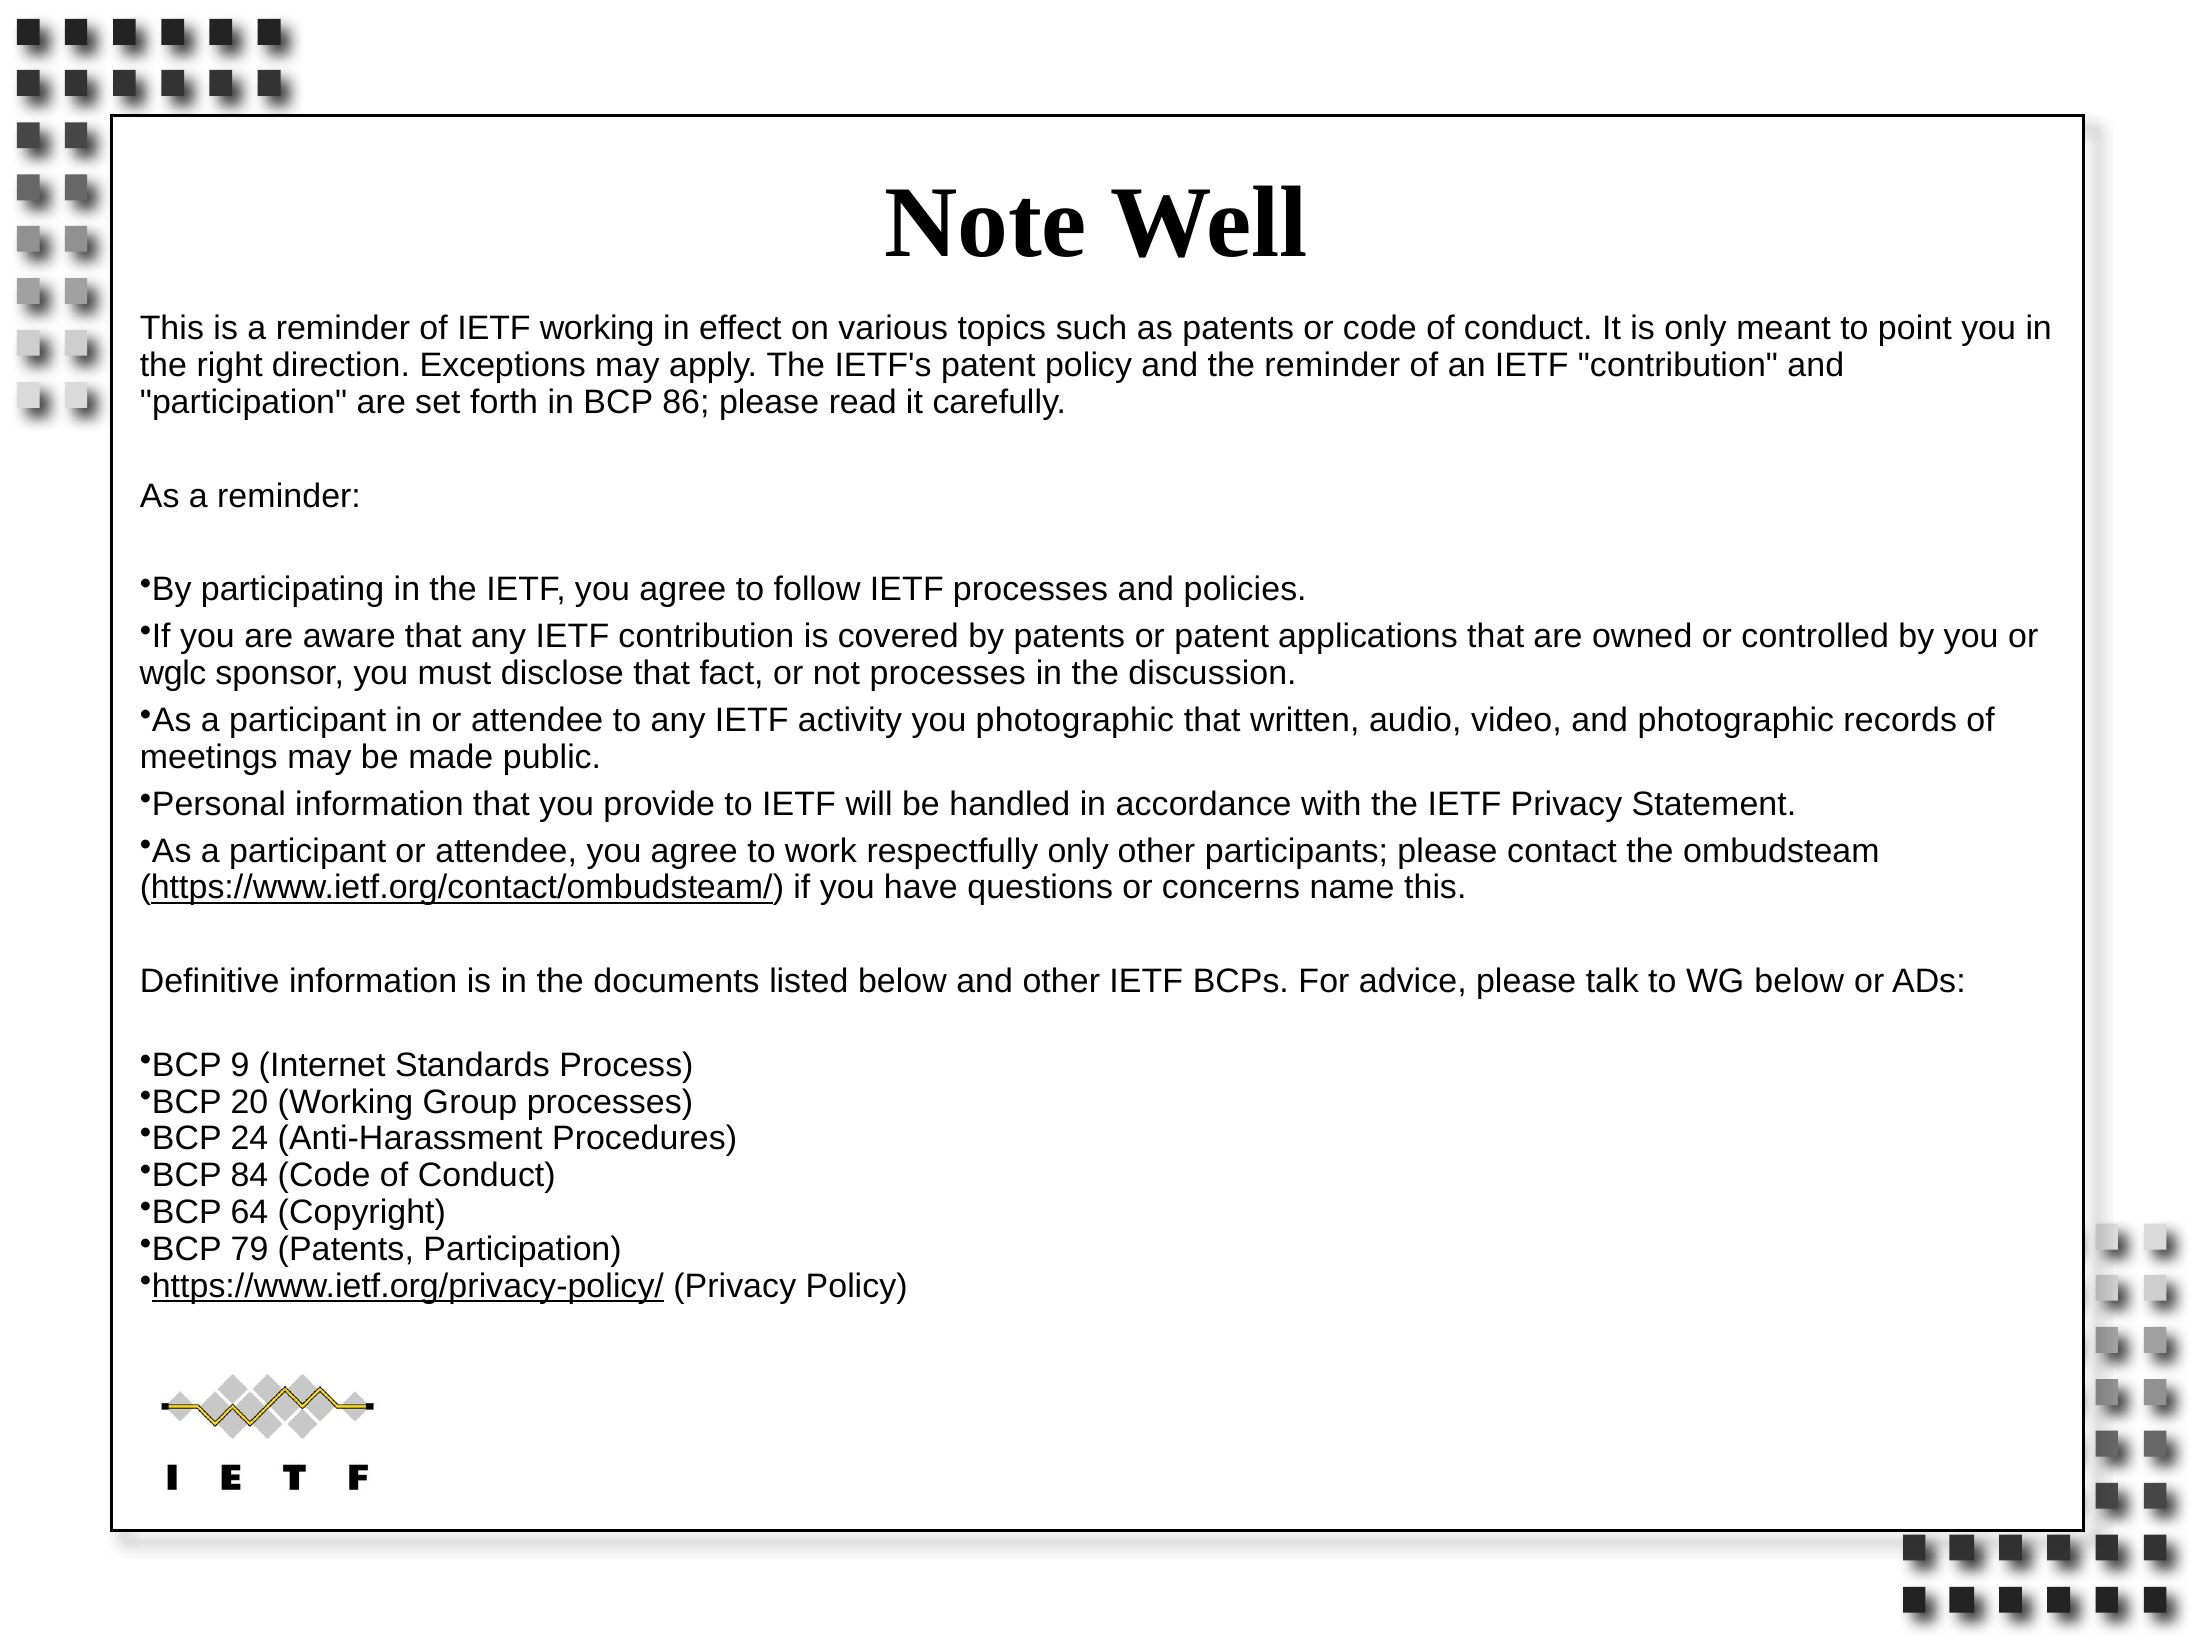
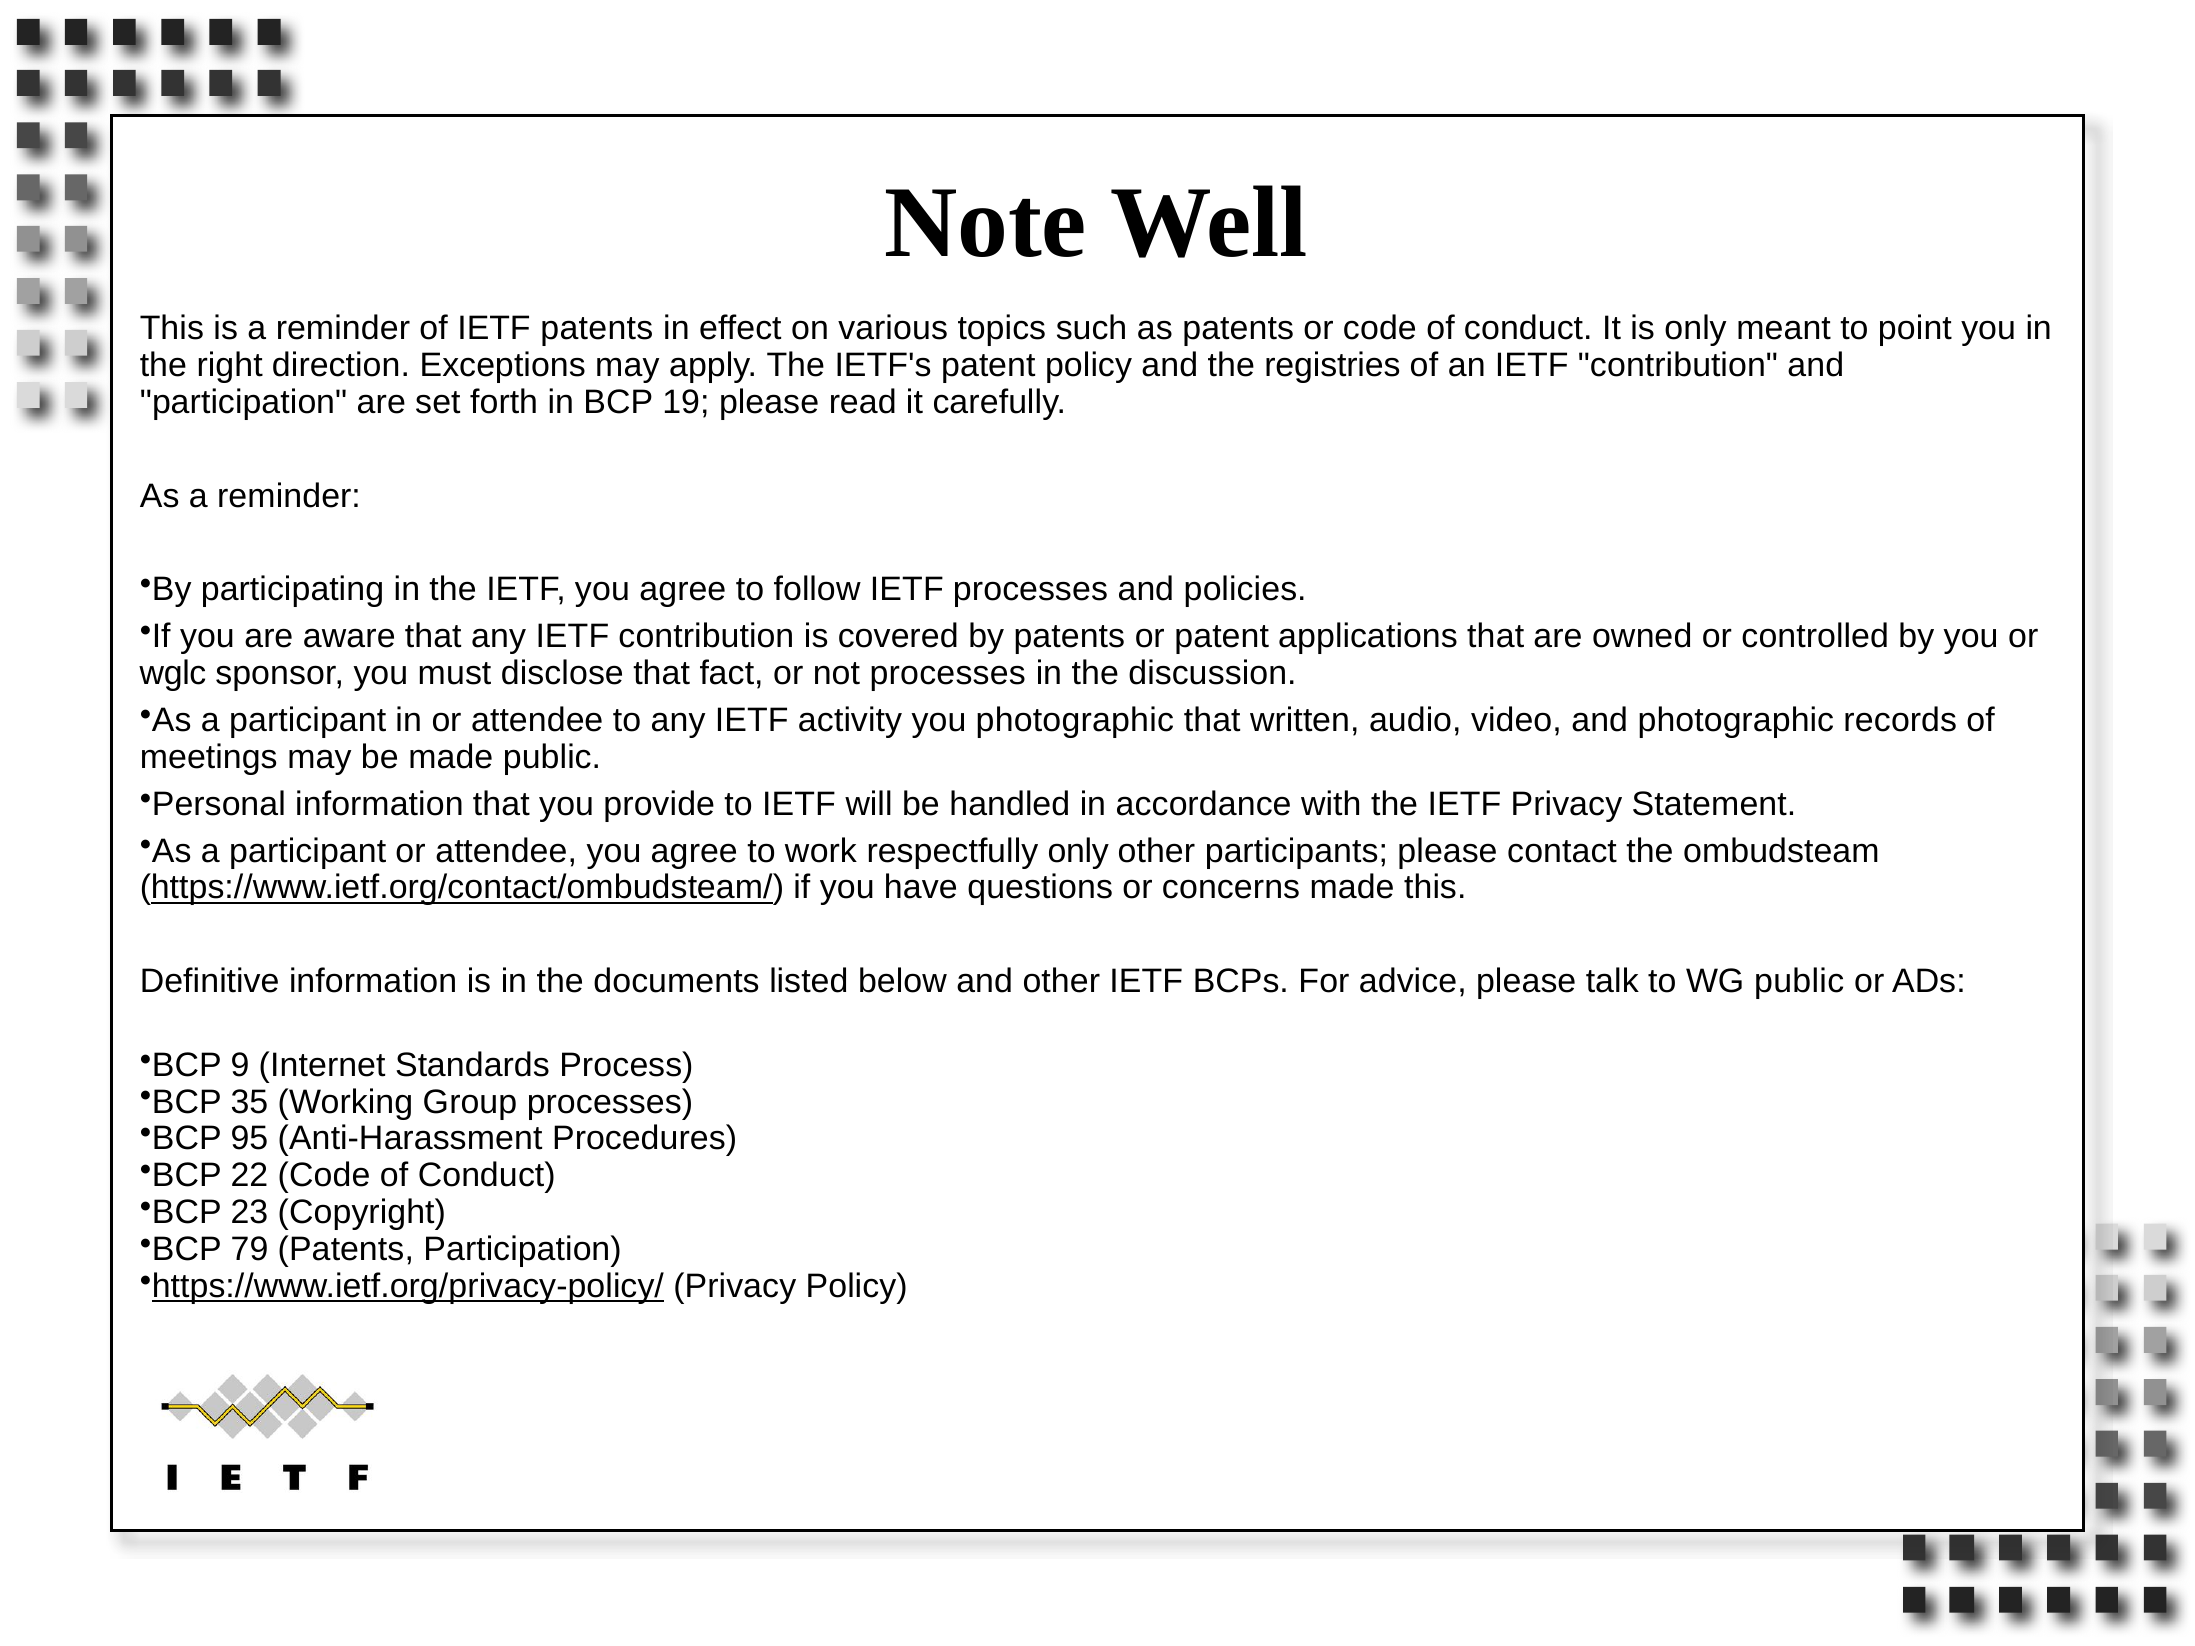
IETF working: working -> patents
the reminder: reminder -> registries
86: 86 -> 19
concerns name: name -> made
WG below: below -> public
20: 20 -> 35
24: 24 -> 95
84: 84 -> 22
64: 64 -> 23
